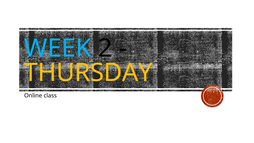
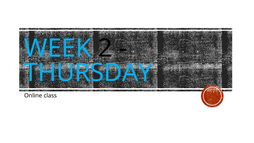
THURSDAY colour: yellow -> light blue
